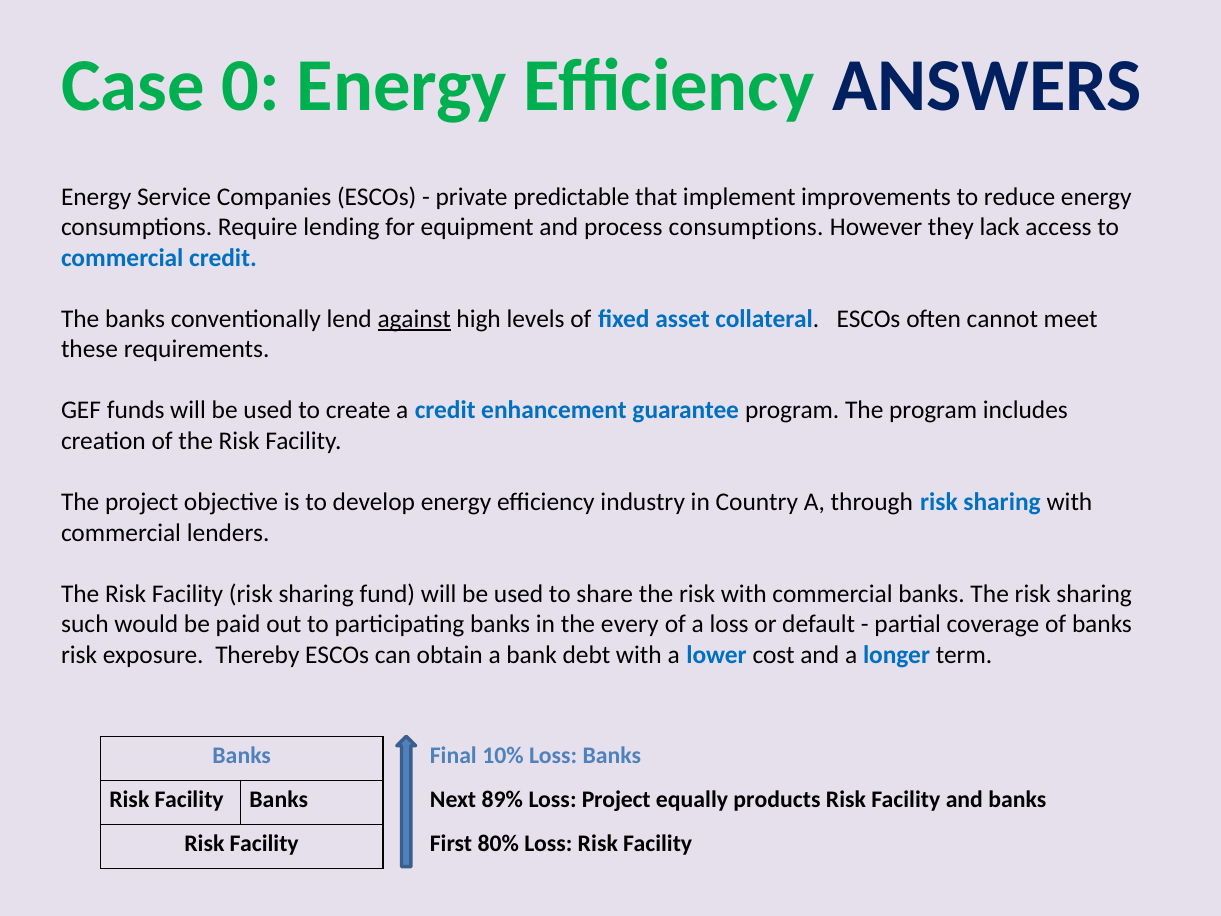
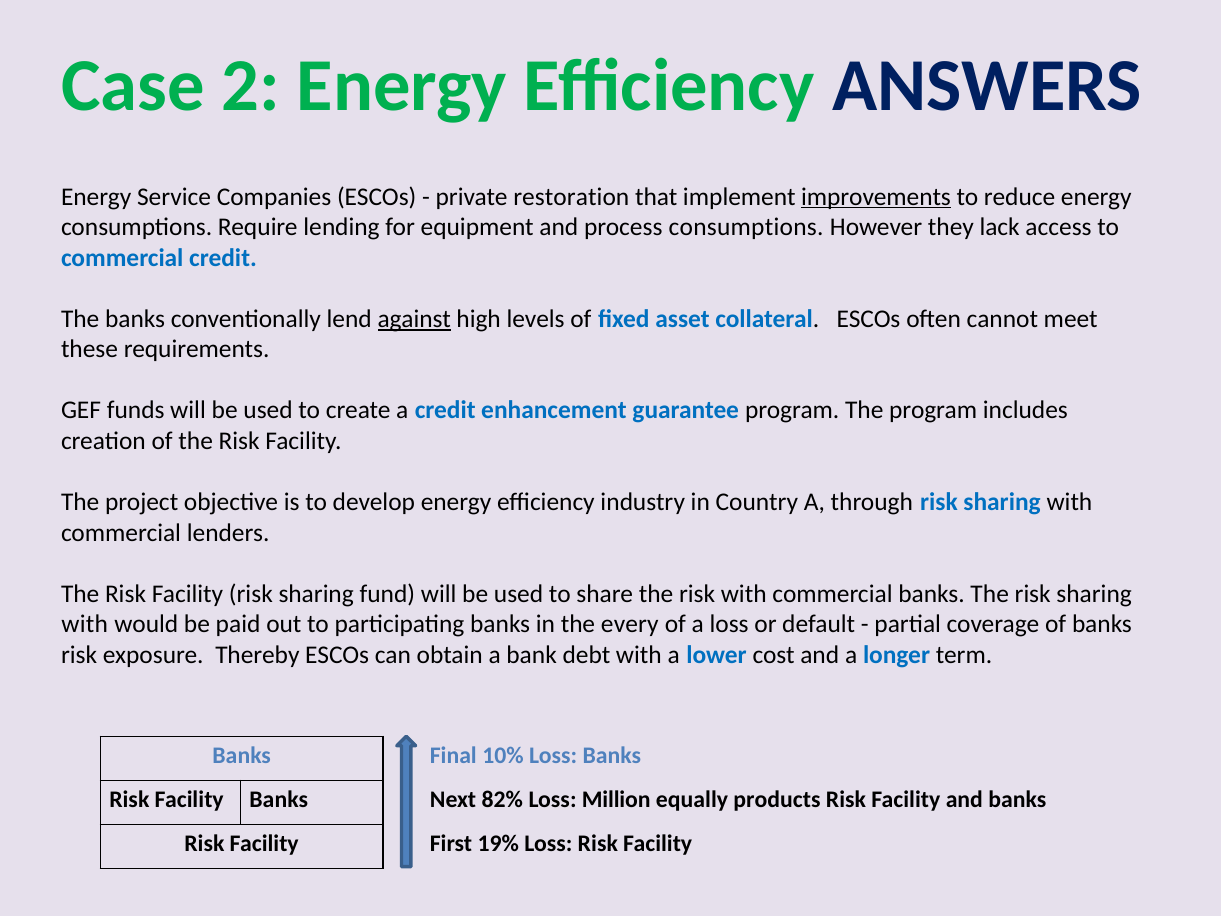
0: 0 -> 2
predictable: predictable -> restoration
improvements underline: none -> present
such at (85, 624): such -> with
89%: 89% -> 82%
Loss Project: Project -> Million
80%: 80% -> 19%
